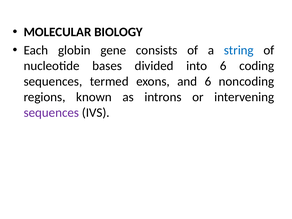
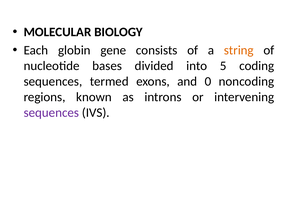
string colour: blue -> orange
into 6: 6 -> 5
and 6: 6 -> 0
